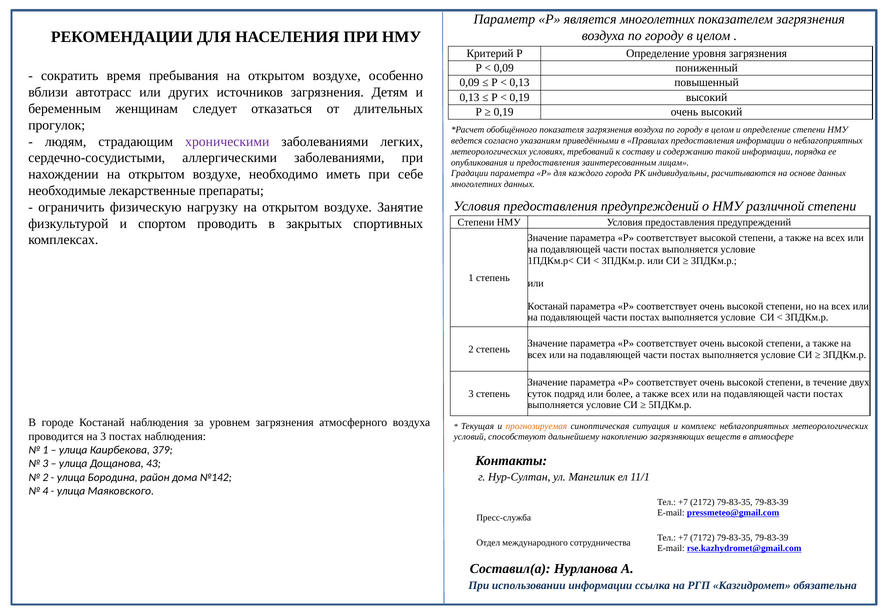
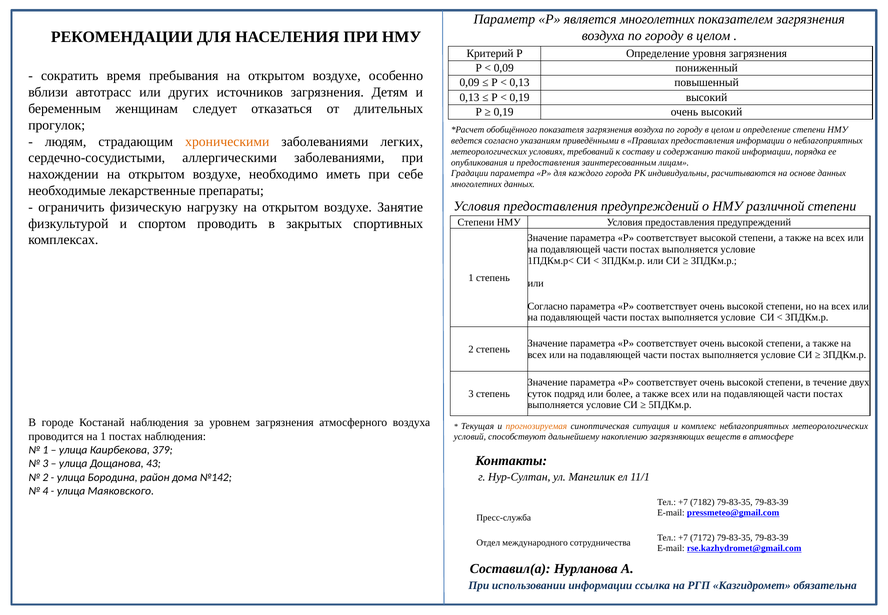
хроническими colour: purple -> orange
Костанай at (548, 306): Костанай -> Согласно
на 3: 3 -> 1
2172: 2172 -> 7182
